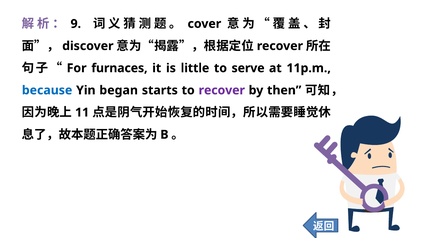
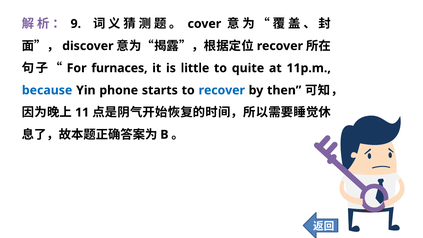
serve: serve -> quite
began: began -> phone
recover at (222, 90) colour: purple -> blue
